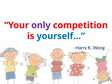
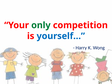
only colour: purple -> green
